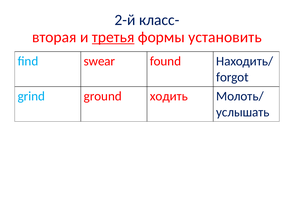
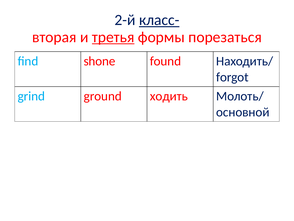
класс- underline: none -> present
установить: установить -> порезаться
swear: swear -> shone
услышать: услышать -> основной
